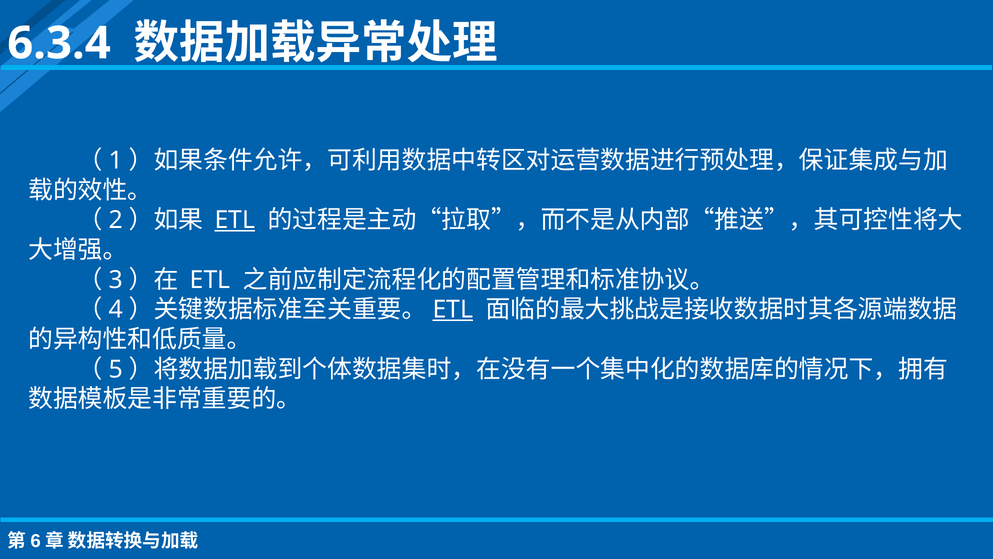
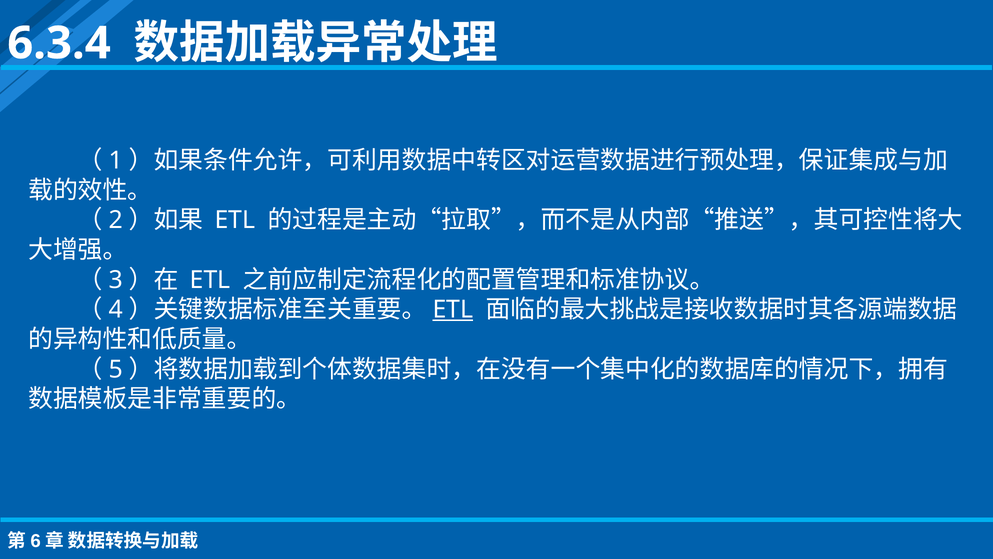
ETL at (235, 220) underline: present -> none
